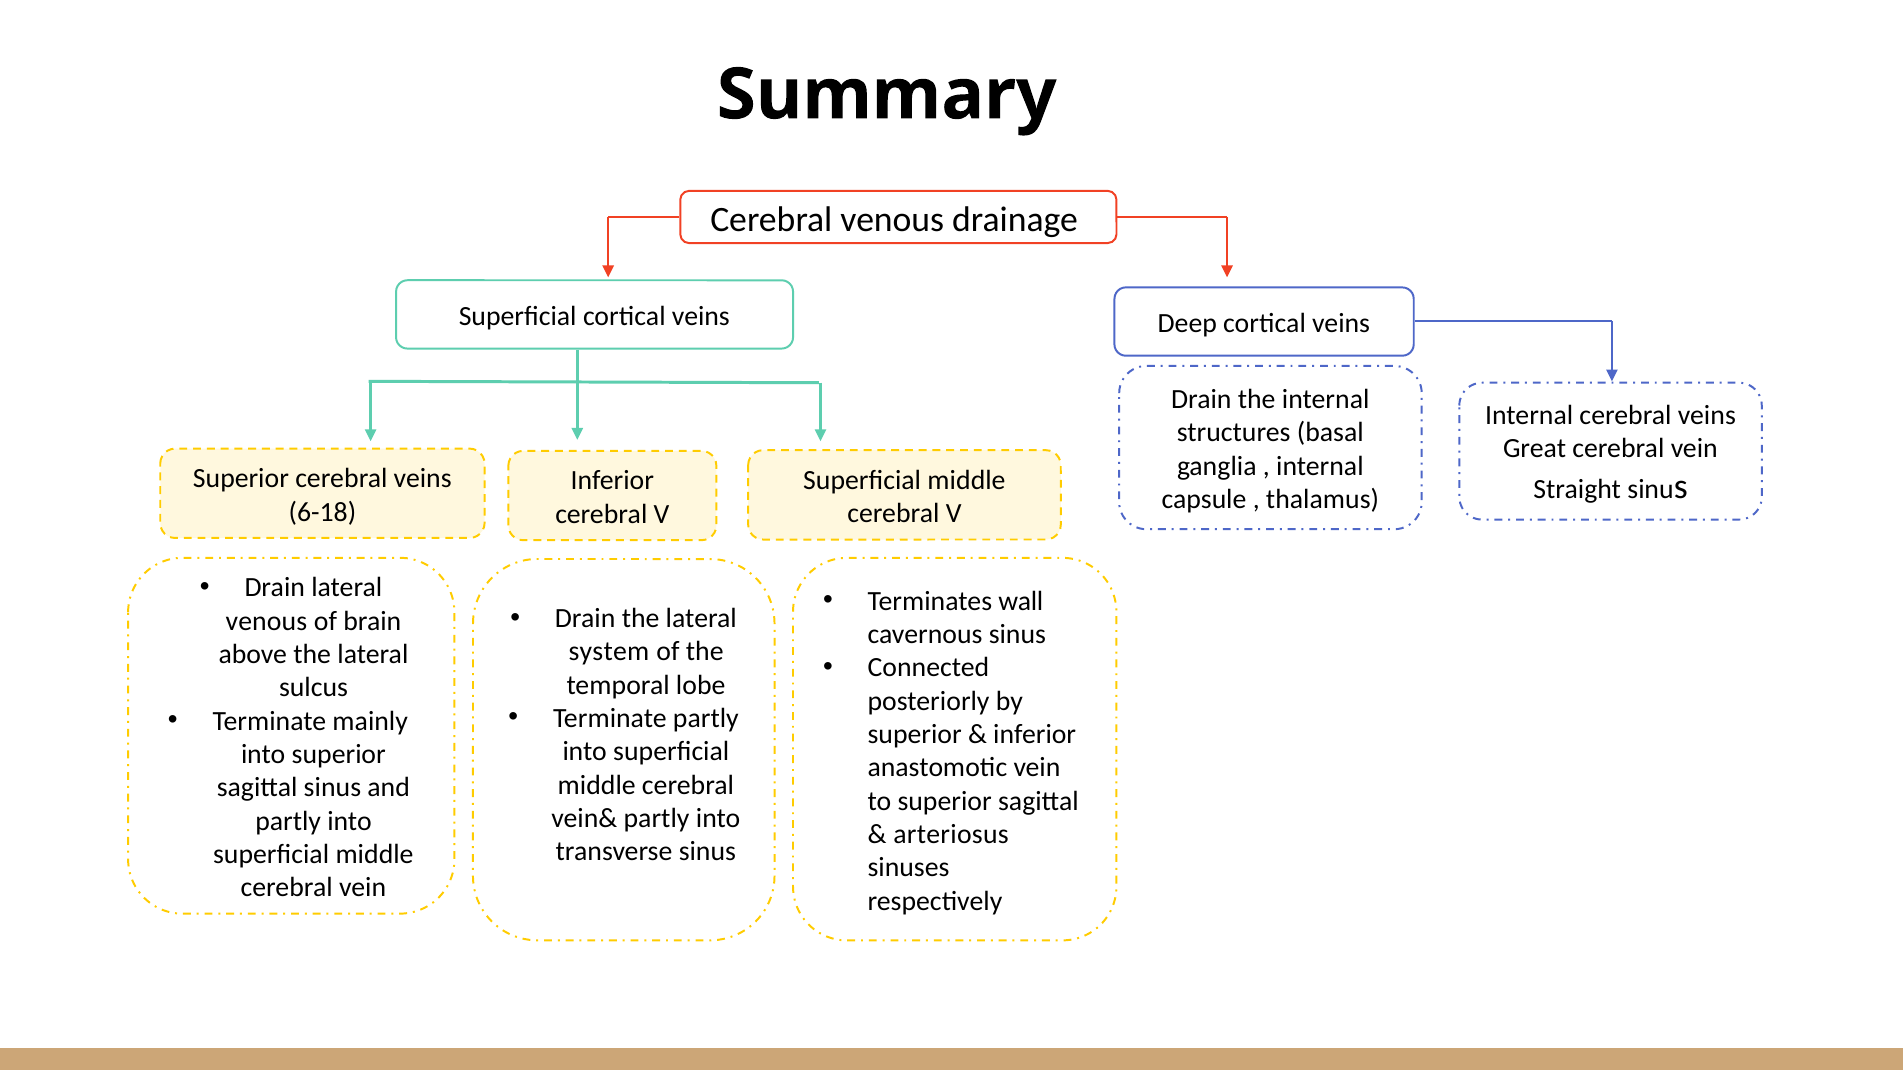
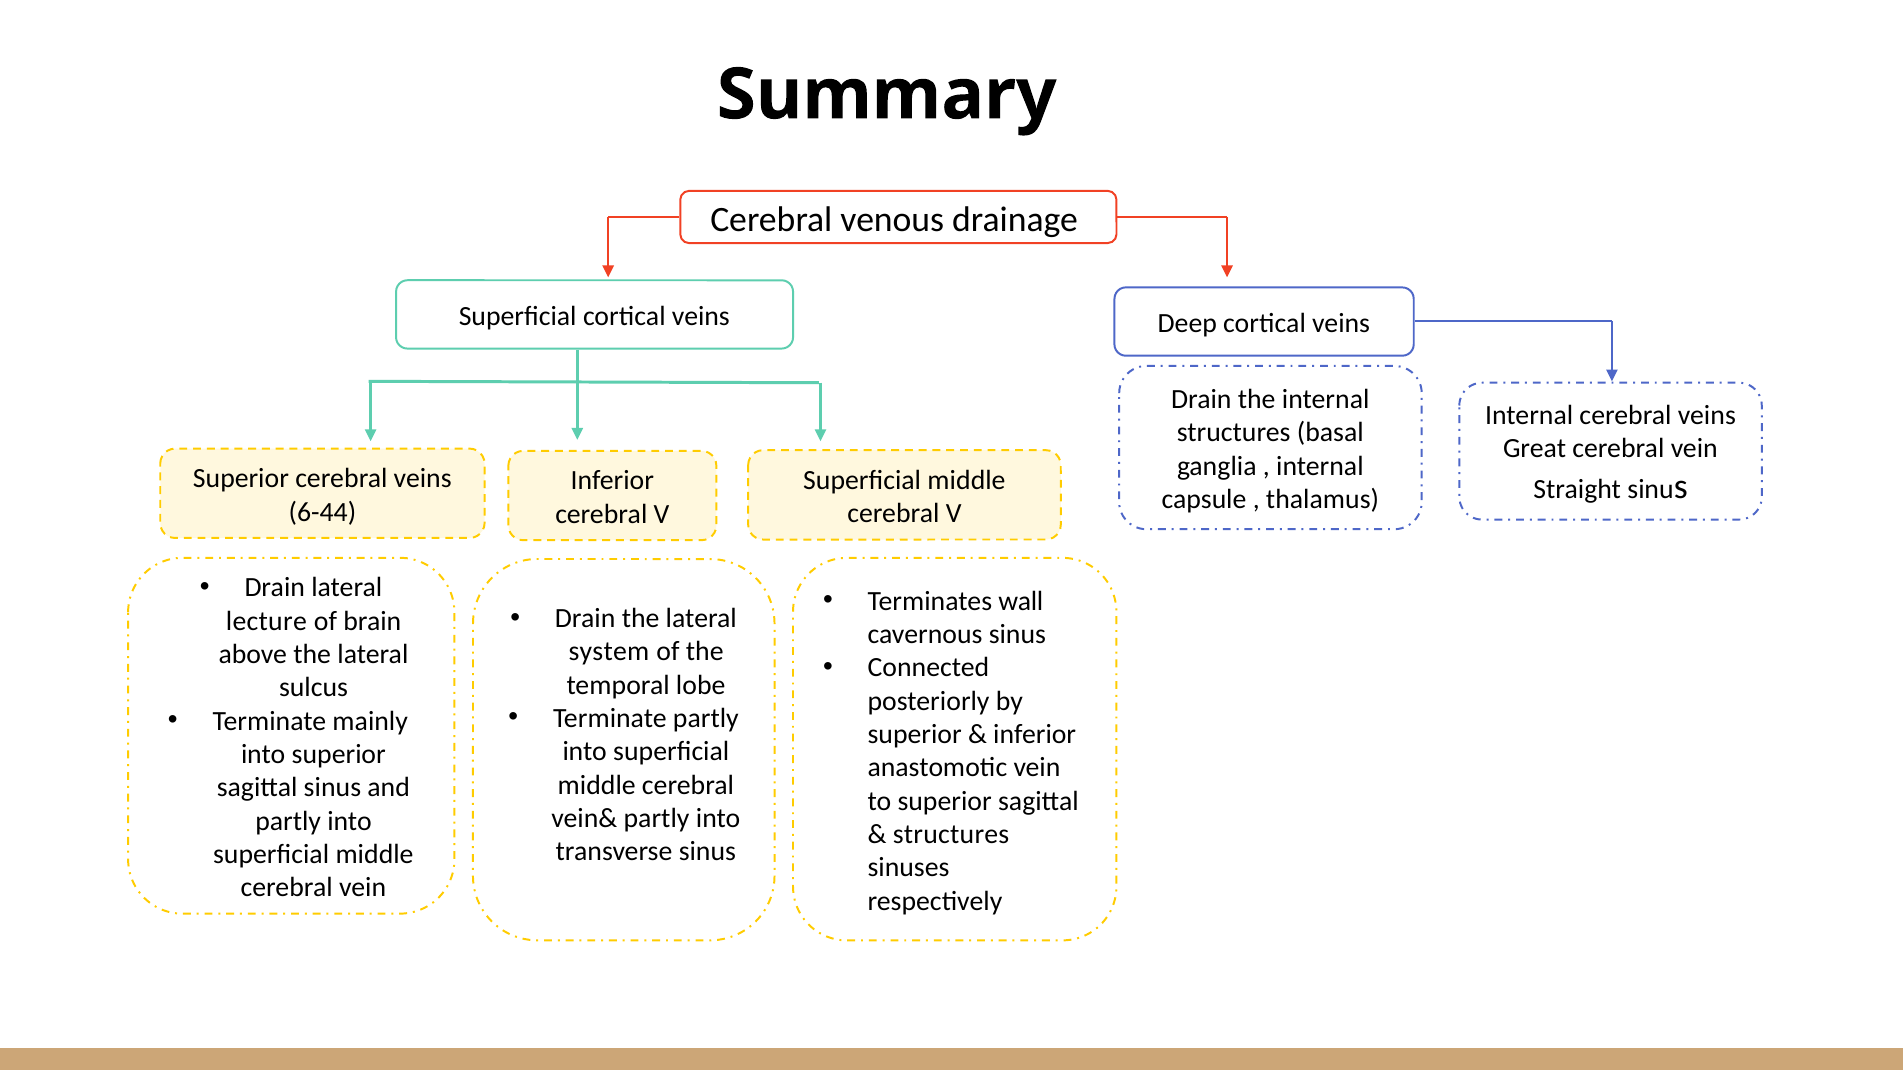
6-18: 6-18 -> 6-44
venous at (266, 621): venous -> lecture
arteriosus at (951, 835): arteriosus -> structures
